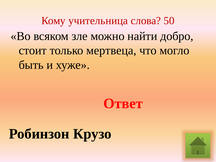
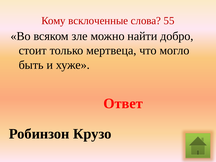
учительница: учительница -> всклоченные
50: 50 -> 55
